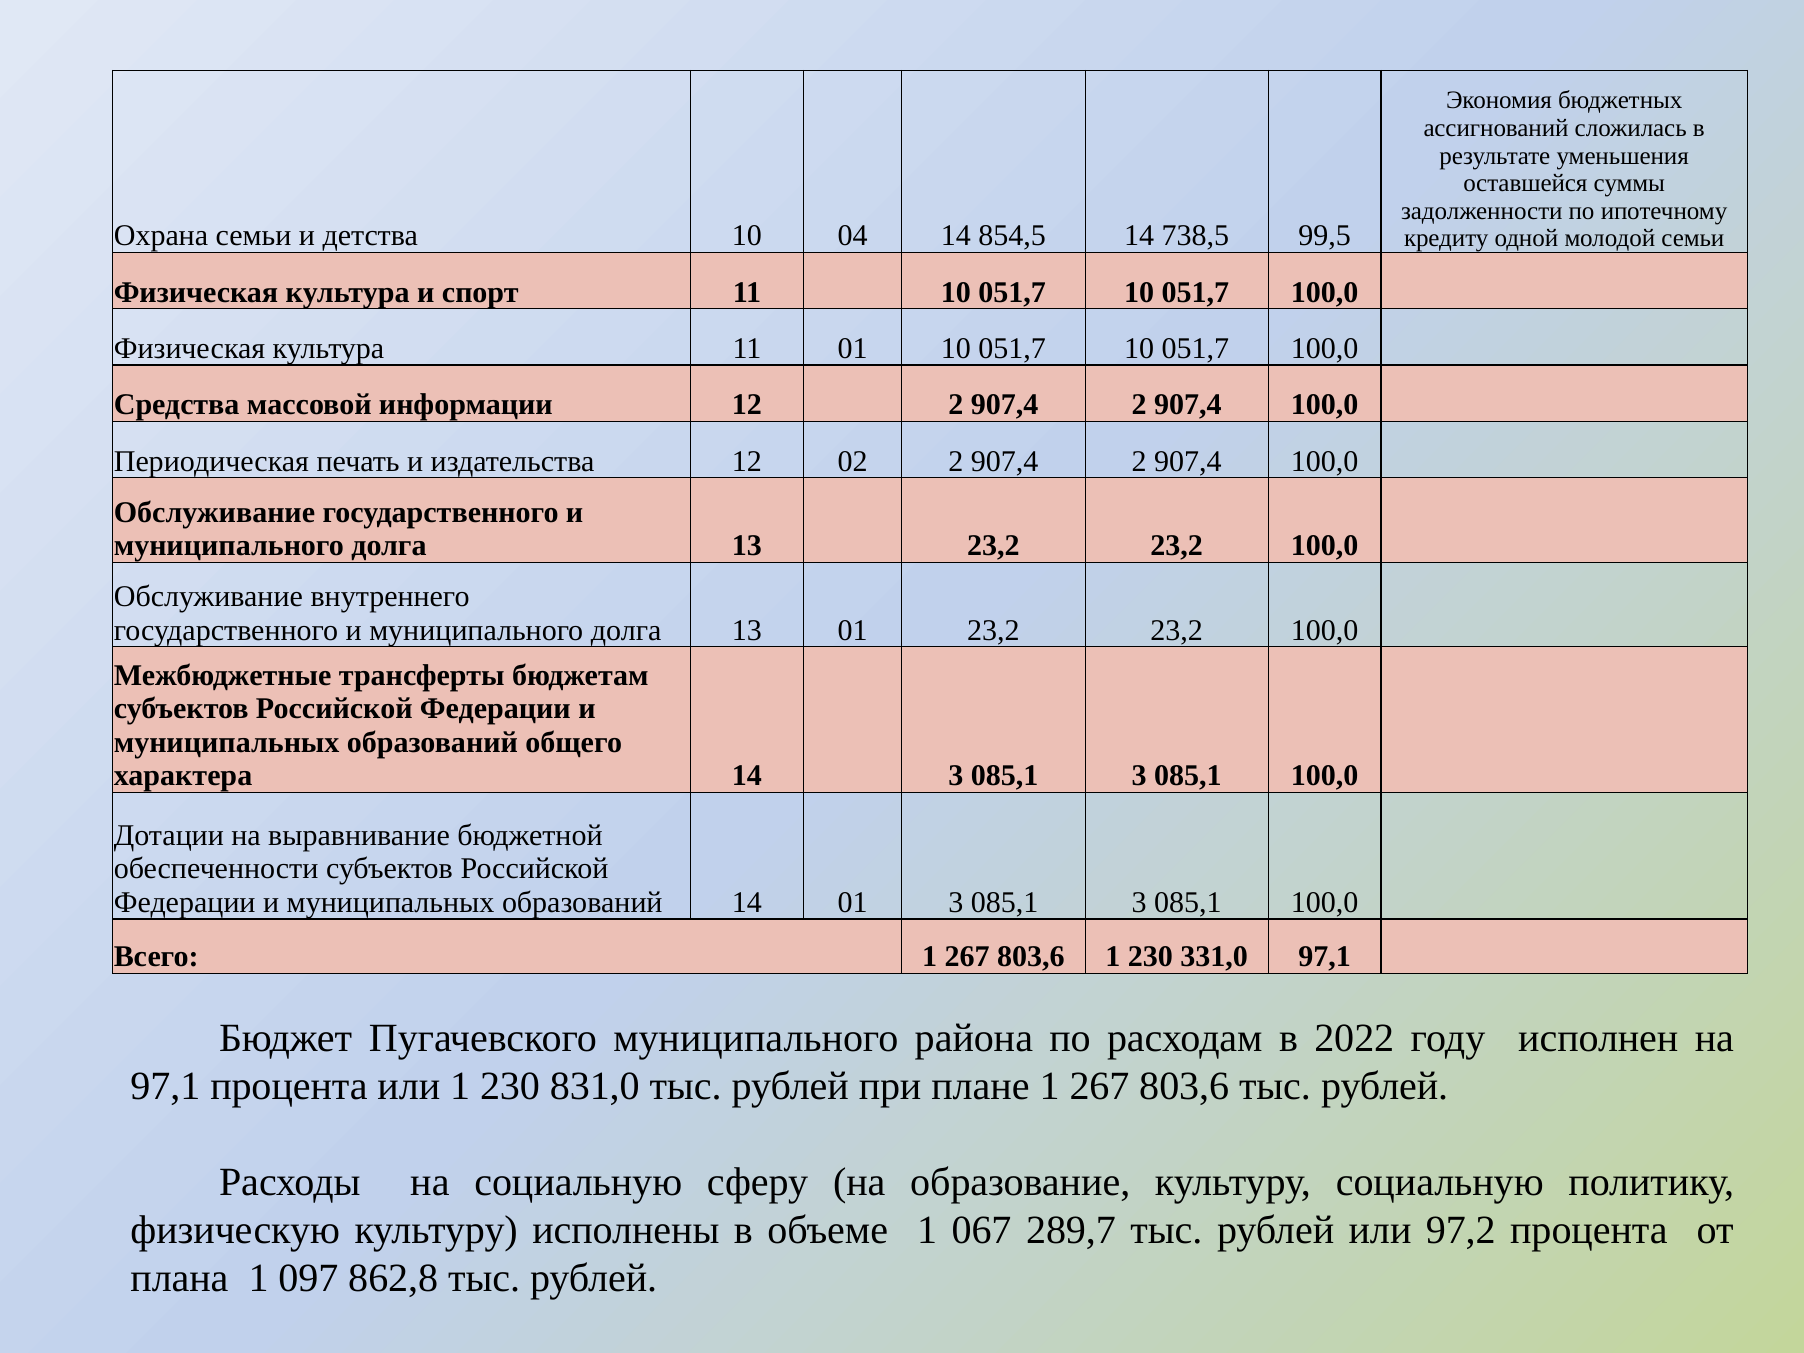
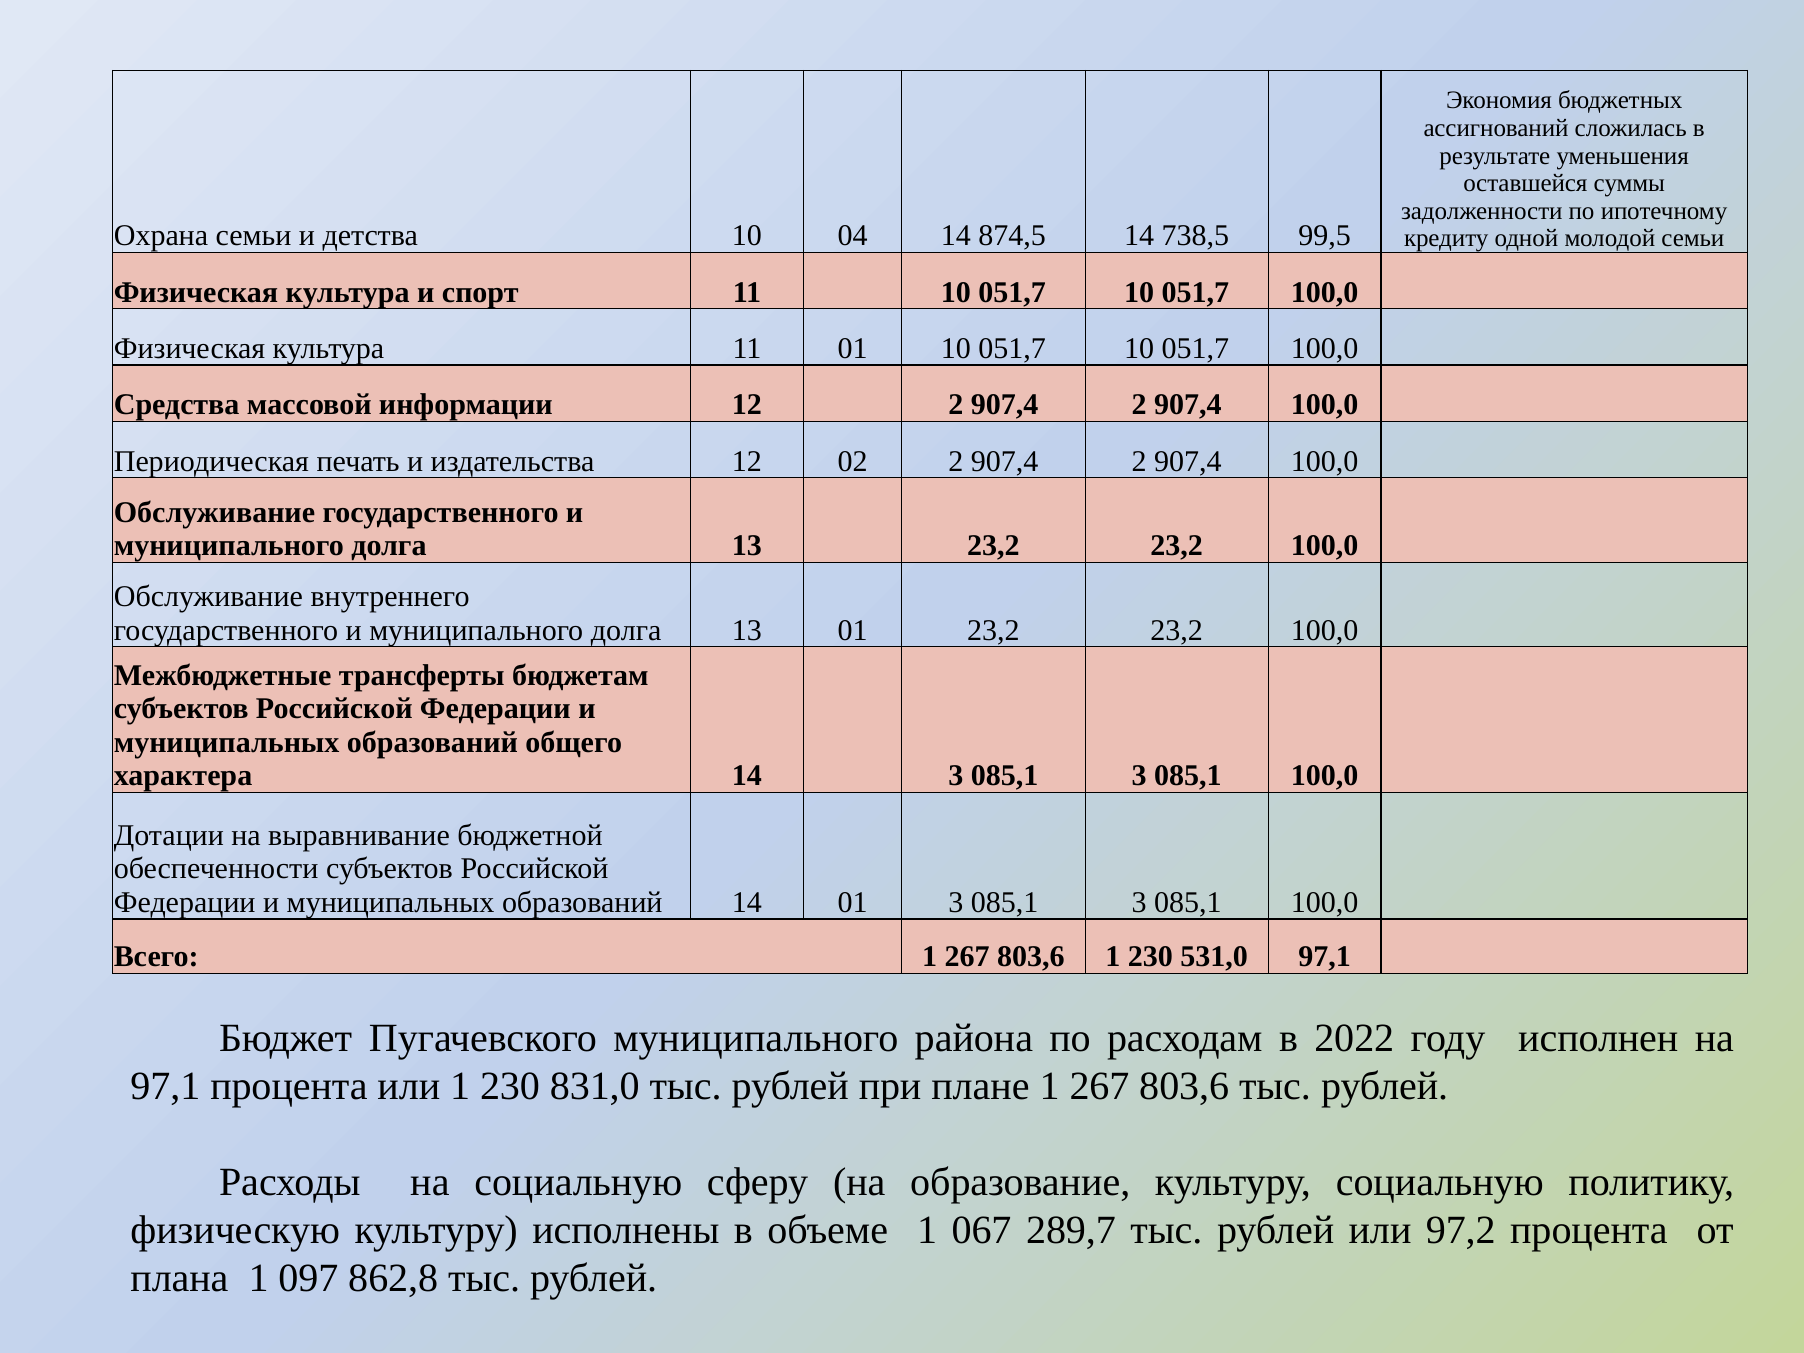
854,5: 854,5 -> 874,5
331,0: 331,0 -> 531,0
